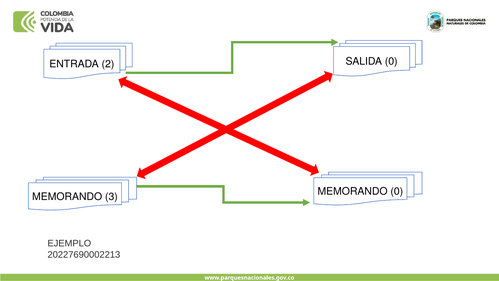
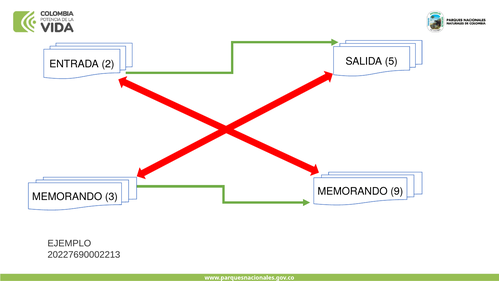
SALIDA 0: 0 -> 5
MEMORANDO 0: 0 -> 9
